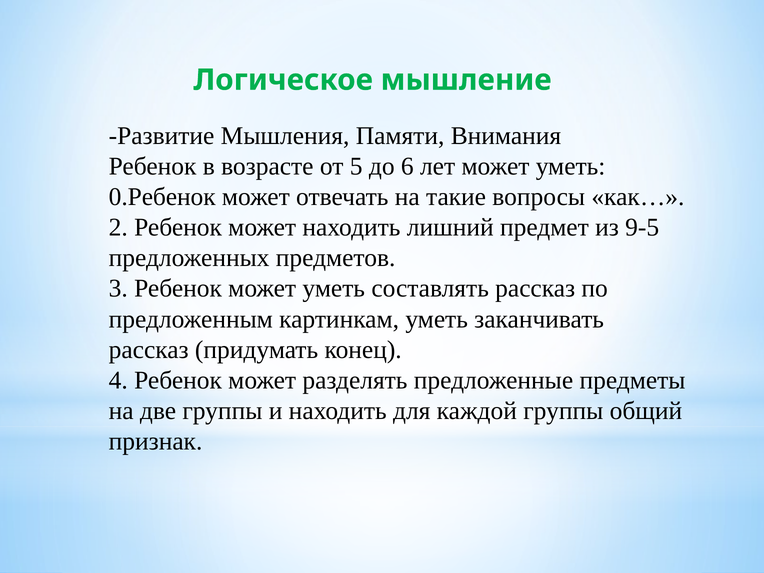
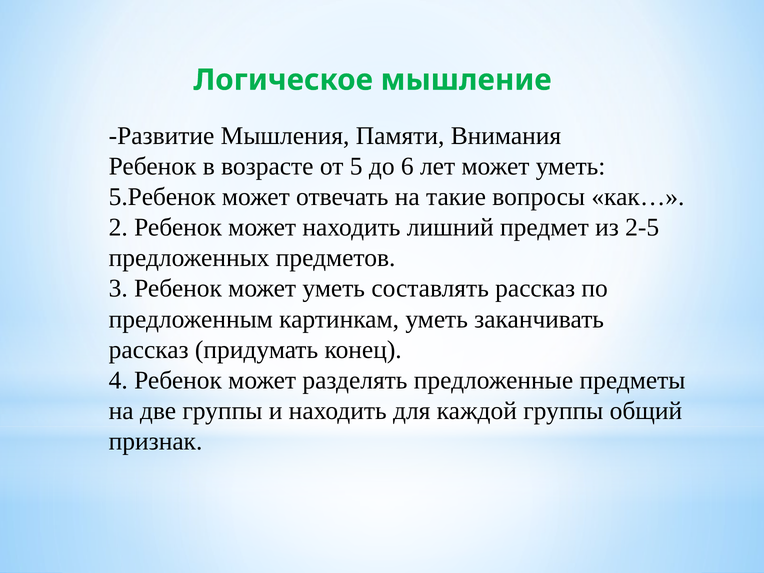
0.Ребенок: 0.Ребенок -> 5.Ребенок
9-5: 9-5 -> 2-5
